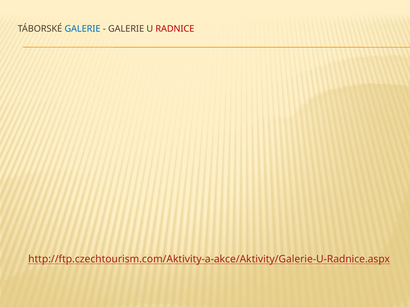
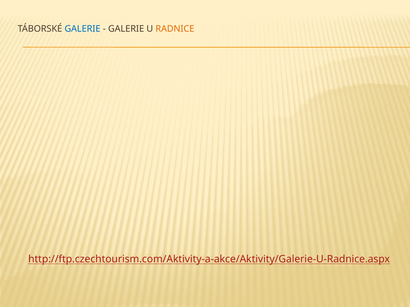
RADNICE colour: red -> orange
